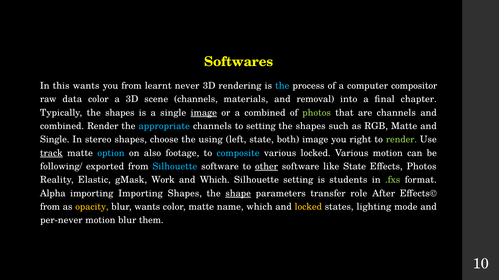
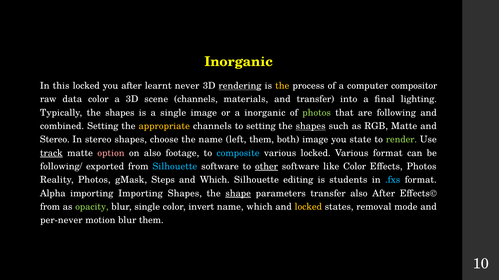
Softwares at (239, 62): Softwares -> Inorganic
this wants: wants -> locked
you from: from -> after
rendering underline: none -> present
the at (282, 86) colour: light blue -> yellow
and removal: removal -> transfer
chapter: chapter -> lighting
image at (204, 113) underline: present -> none
a combined: combined -> inorganic
are channels: channels -> following
combined Render: Render -> Setting
appropriate colour: light blue -> yellow
shapes at (311, 126) underline: none -> present
Single at (55, 140): Single -> Stereo
the using: using -> name
left state: state -> them
right: right -> state
option colour: light blue -> pink
Various motion: motion -> format
like State: State -> Color
Reality Elastic: Elastic -> Photos
Work: Work -> Steps
Silhouette setting: setting -> editing
.fxs colour: light green -> light blue
transfer role: role -> also
opacity colour: yellow -> light green
blur wants: wants -> single
color matte: matte -> invert
lighting: lighting -> removal
